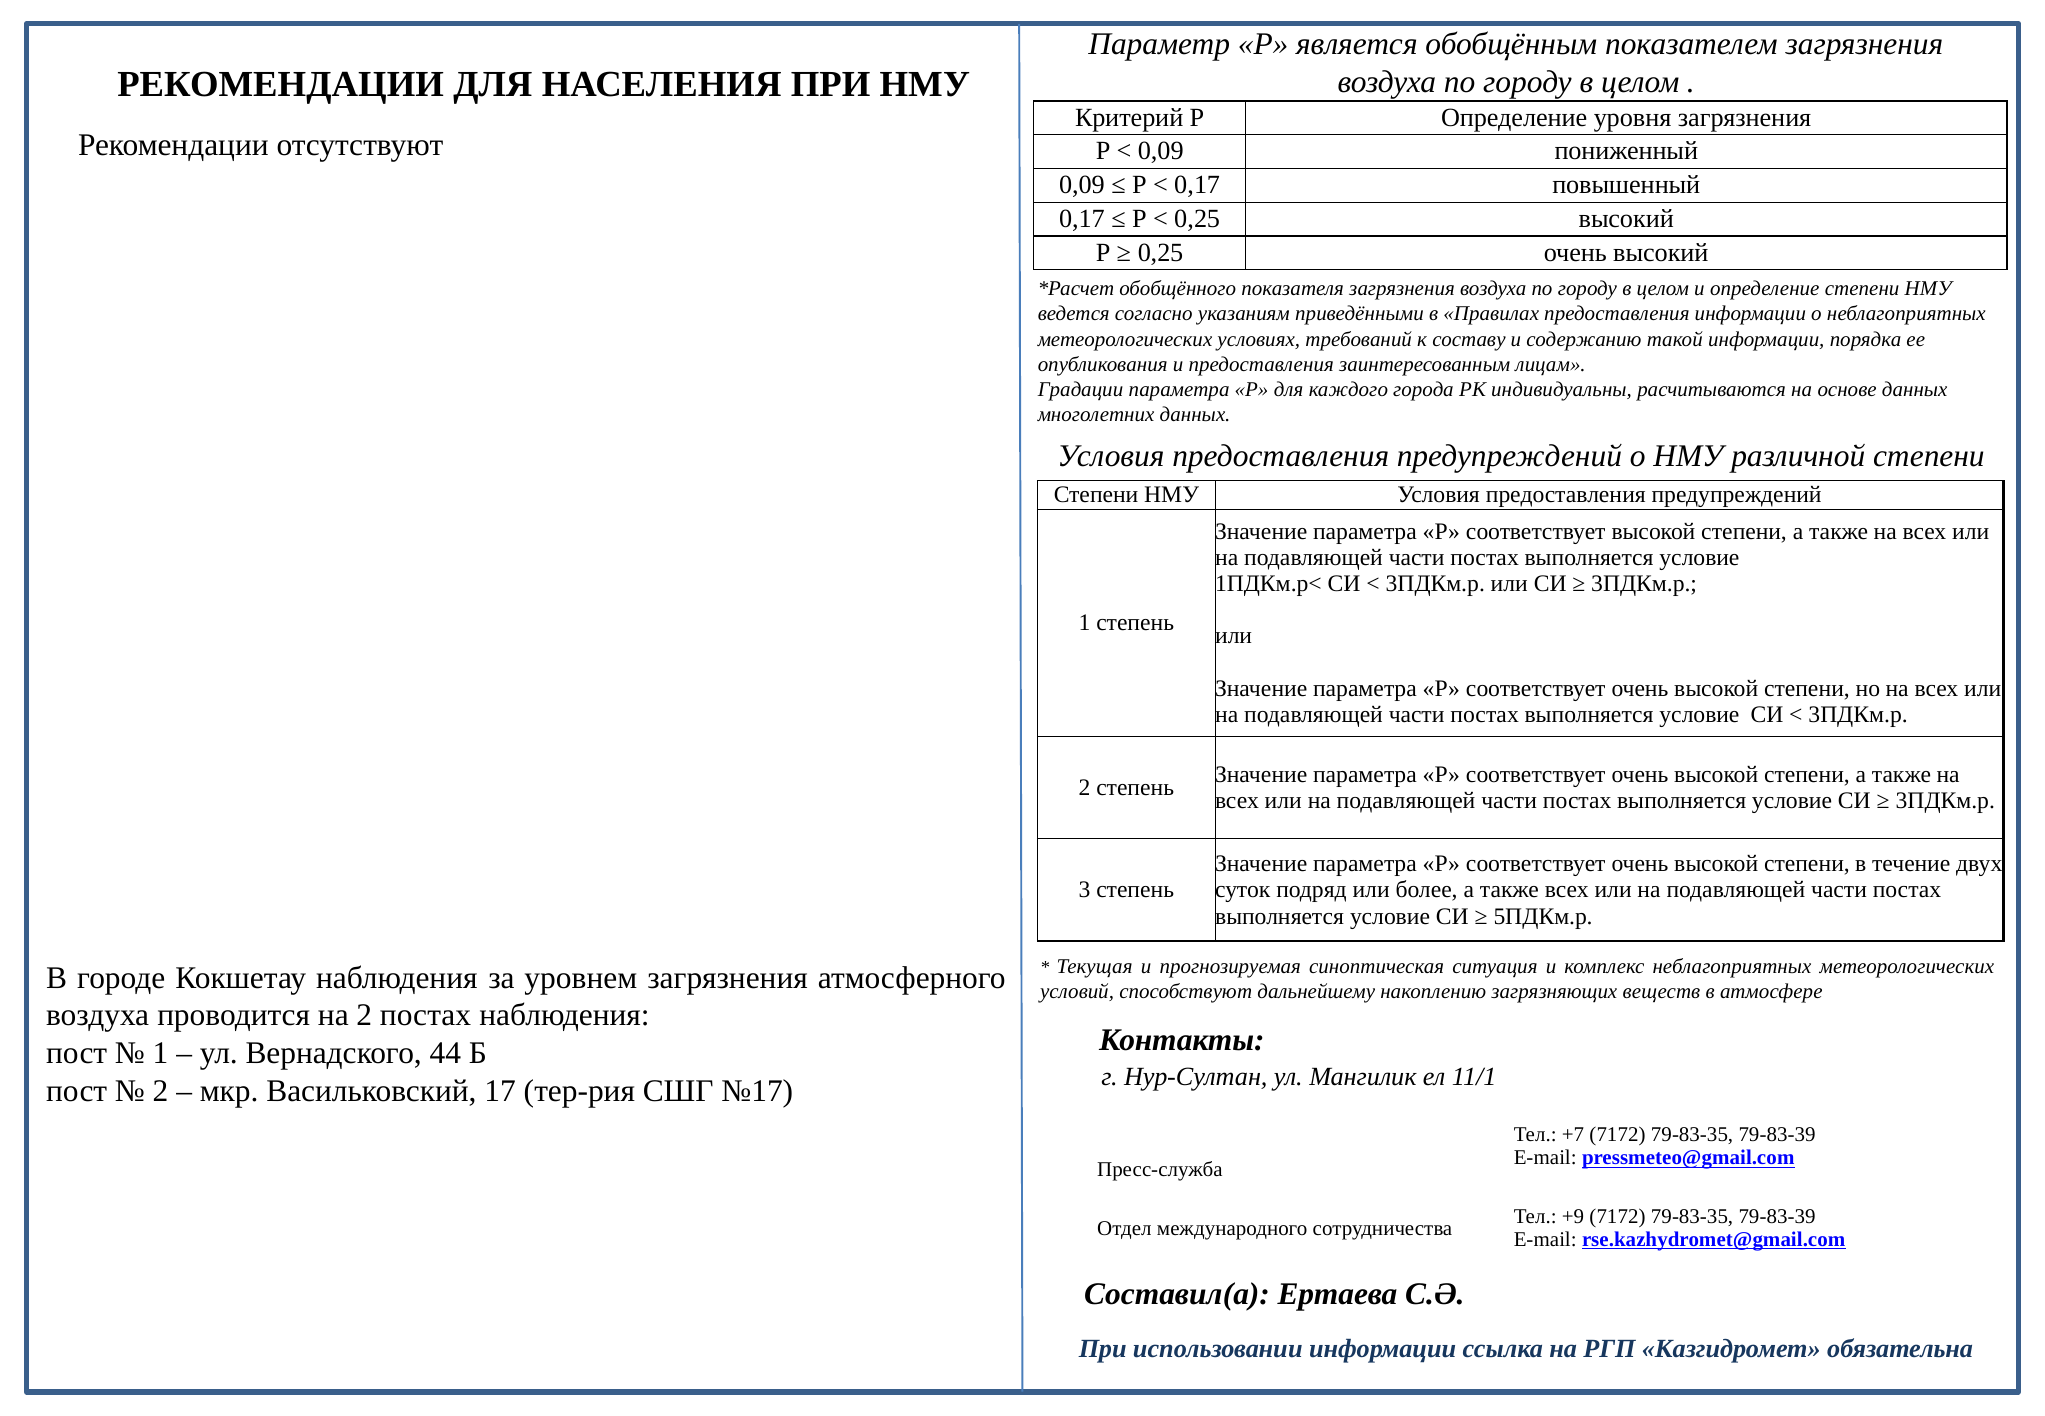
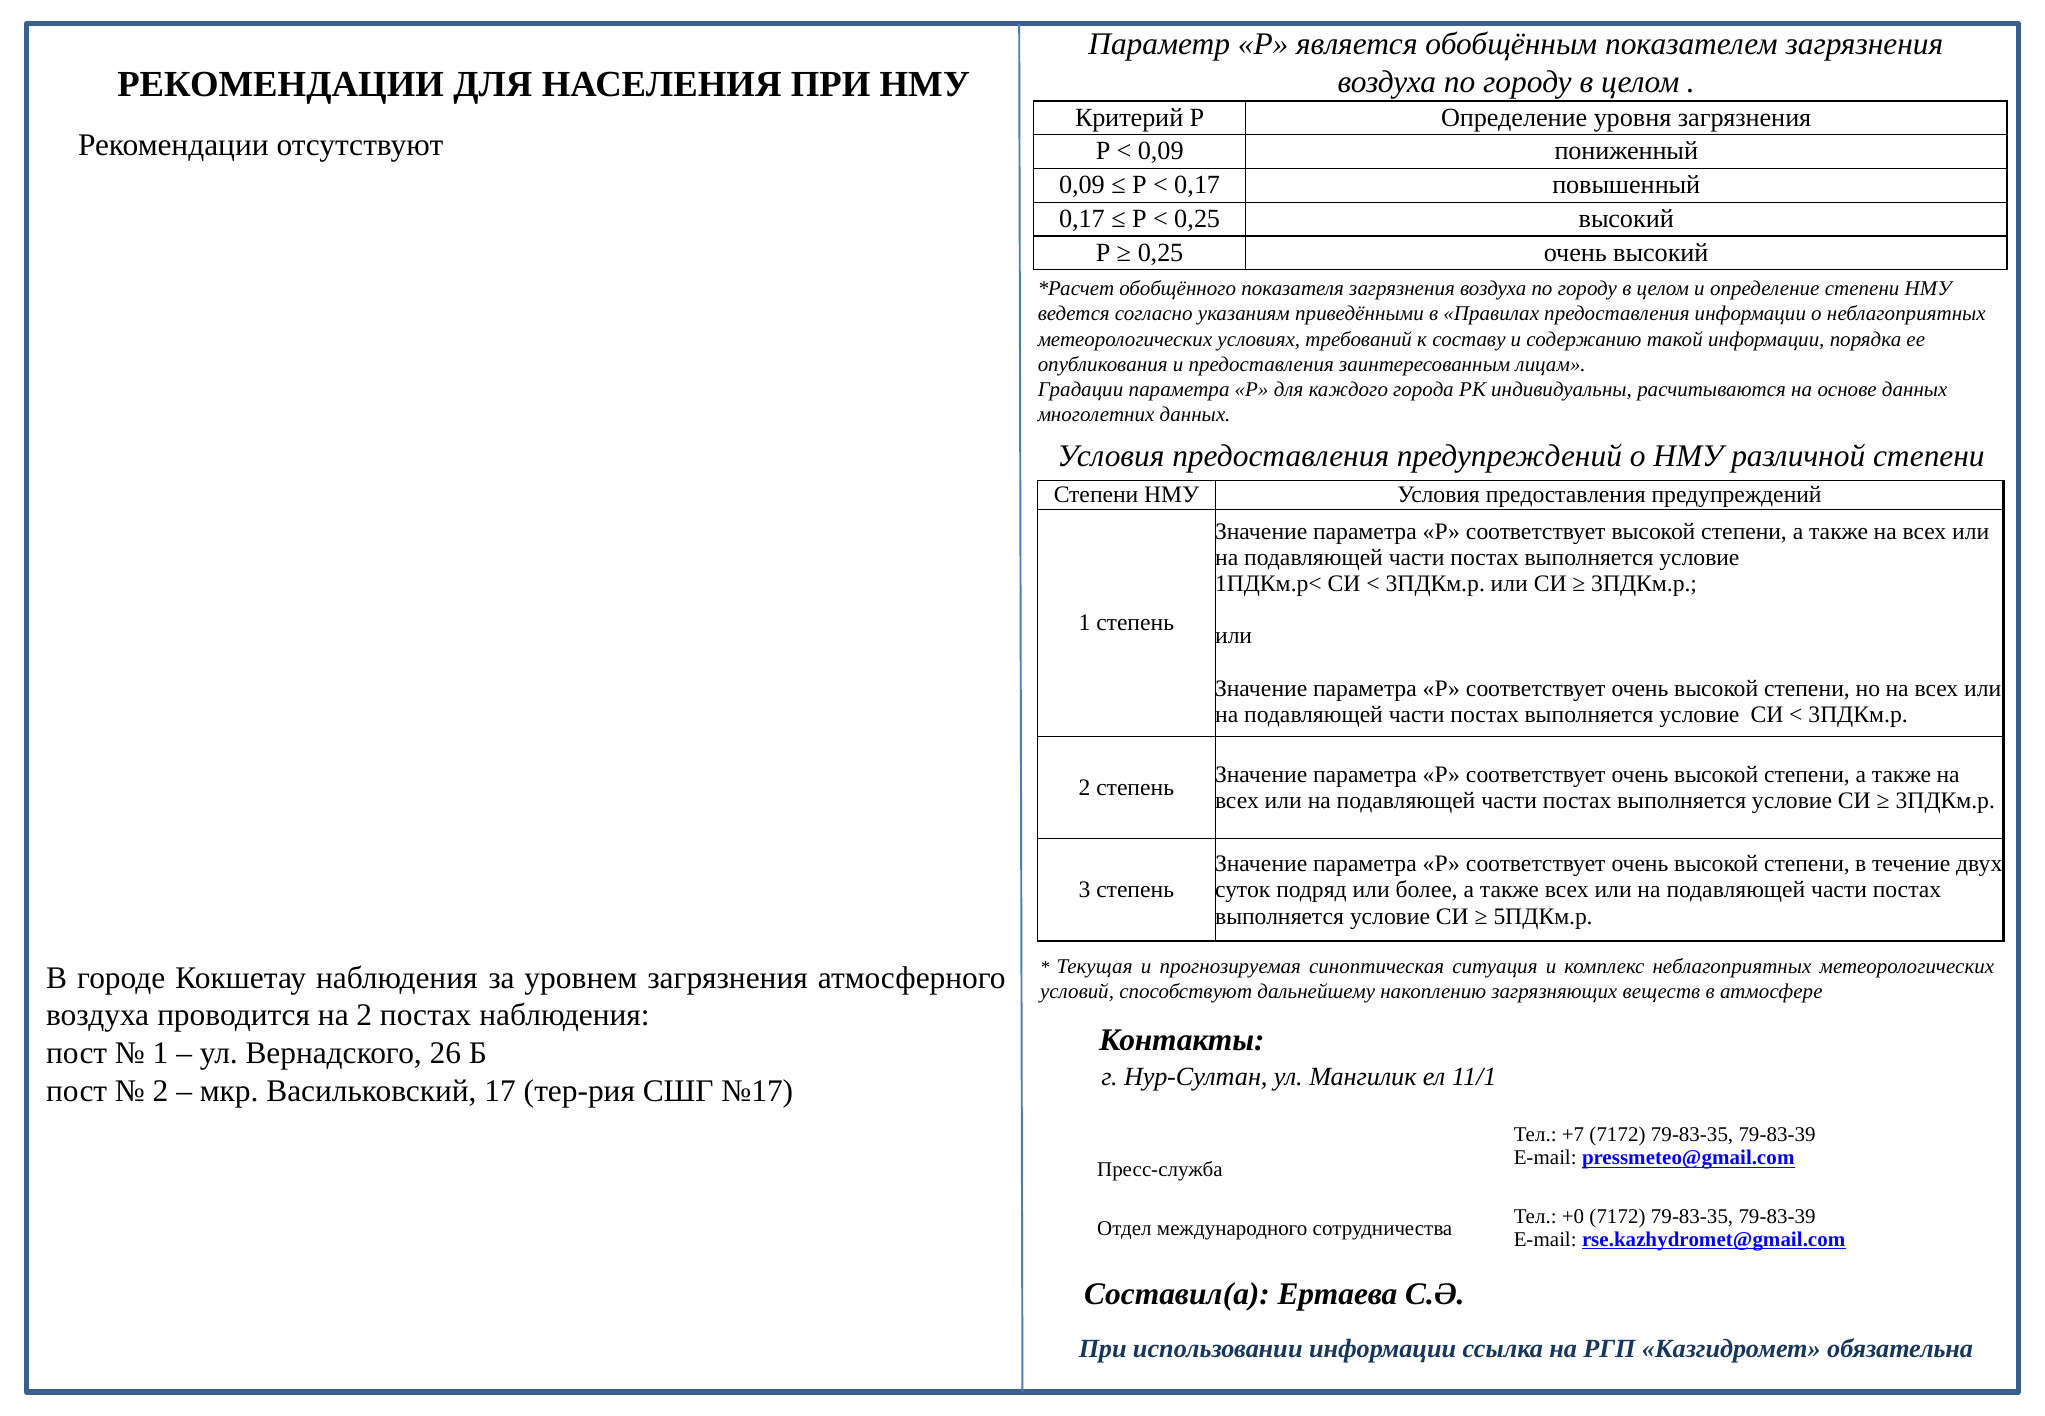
44: 44 -> 26
+9: +9 -> +0
